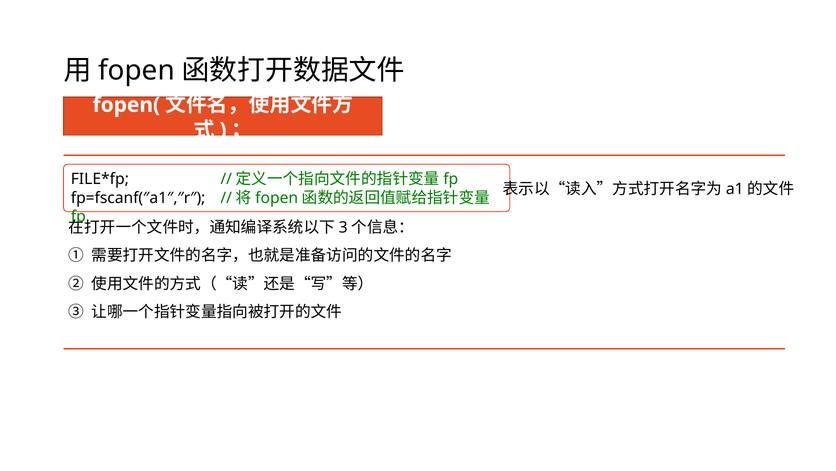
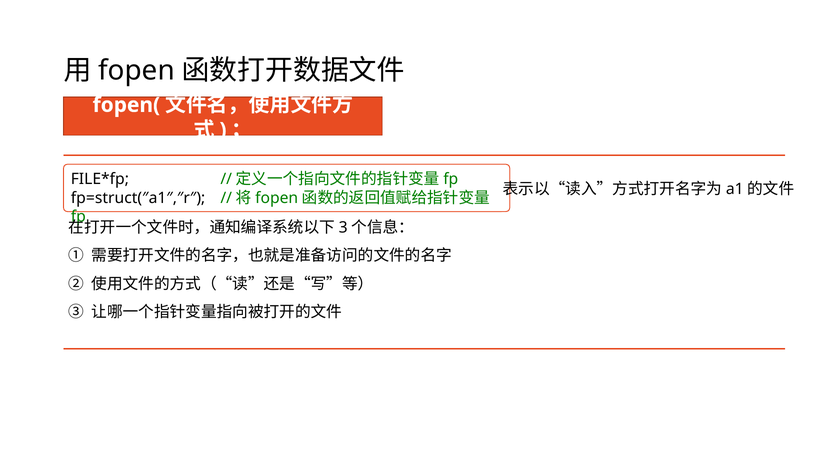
fp=fscanf(″a1″,″r″: fp=fscanf(″a1″,″r″ -> fp=struct(″a1″,″r″
